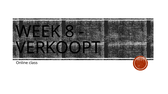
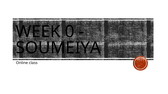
8: 8 -> 0
VERKOOPT: VERKOOPT -> SOUMEIYA
